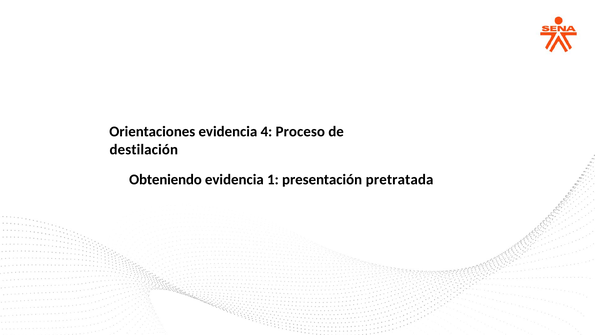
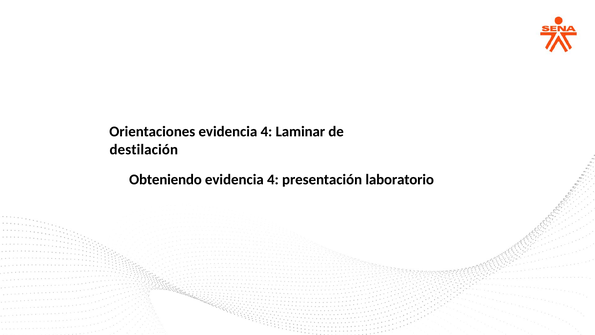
Proceso: Proceso -> Laminar
1 at (273, 180): 1 -> 4
pretratada: pretratada -> laboratorio
